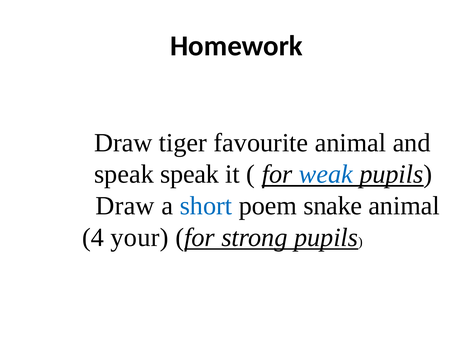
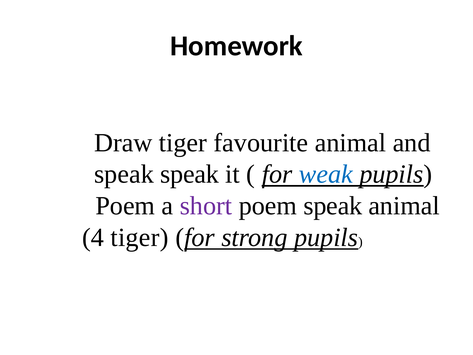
Draw at (125, 206): Draw -> Poem
short colour: blue -> purple
poem snake: snake -> speak
4 your: your -> tiger
